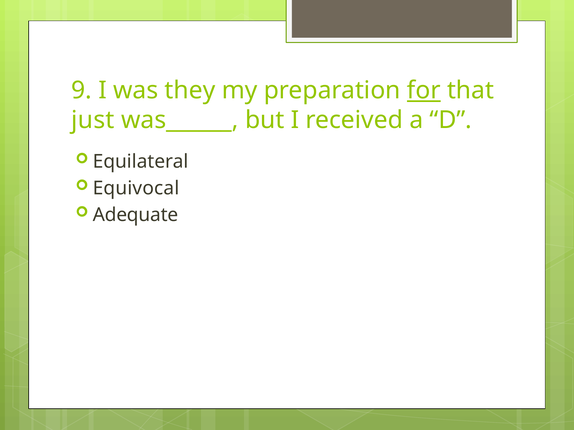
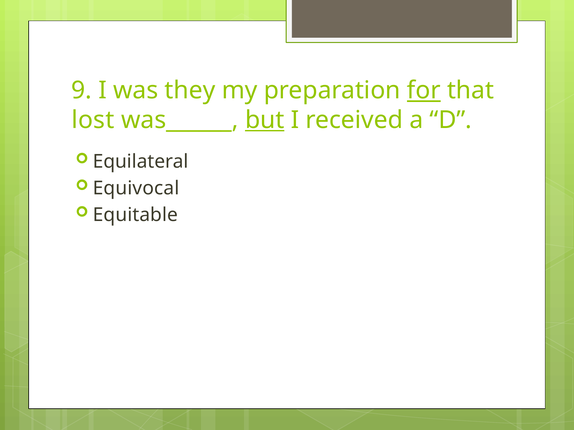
just: just -> lost
but underline: none -> present
Adequate: Adequate -> Equitable
